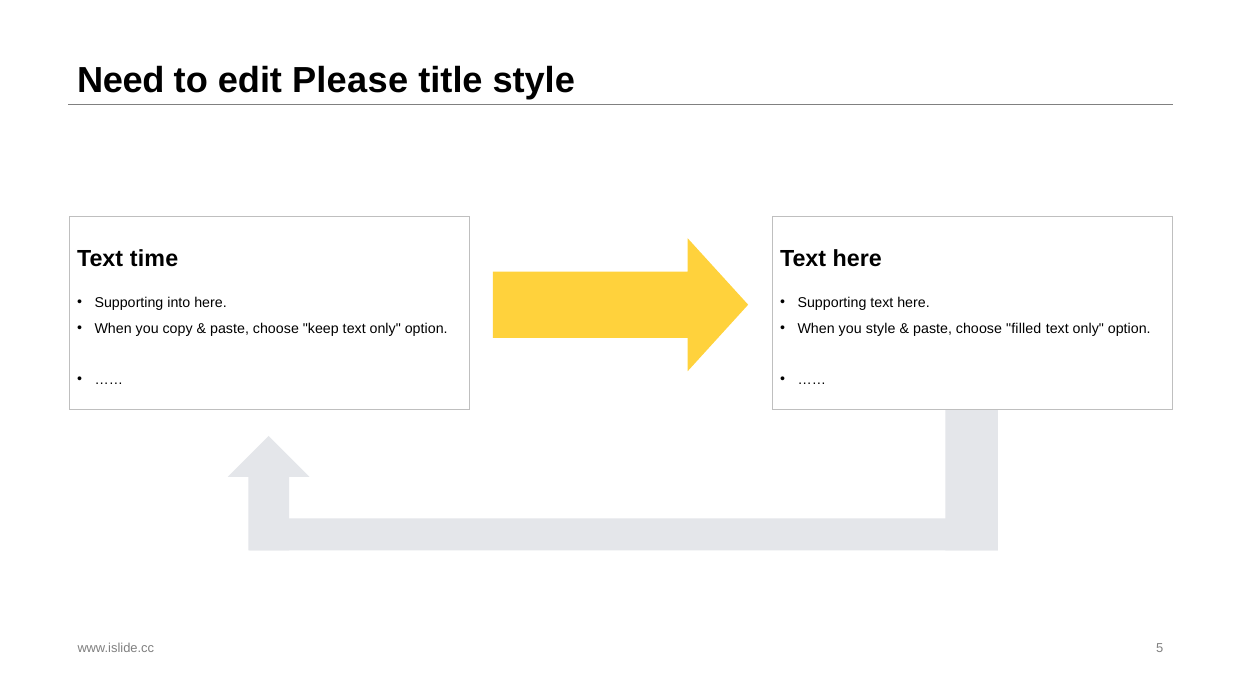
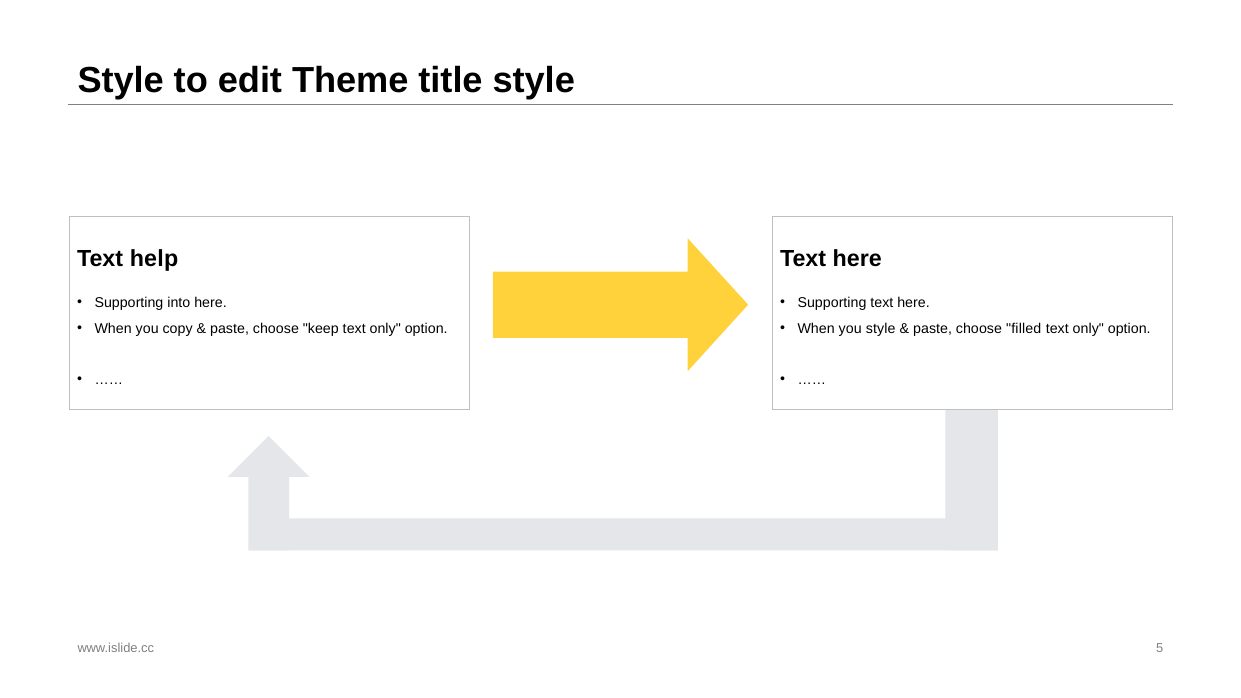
Need at (121, 80): Need -> Style
Please: Please -> Theme
time: time -> help
